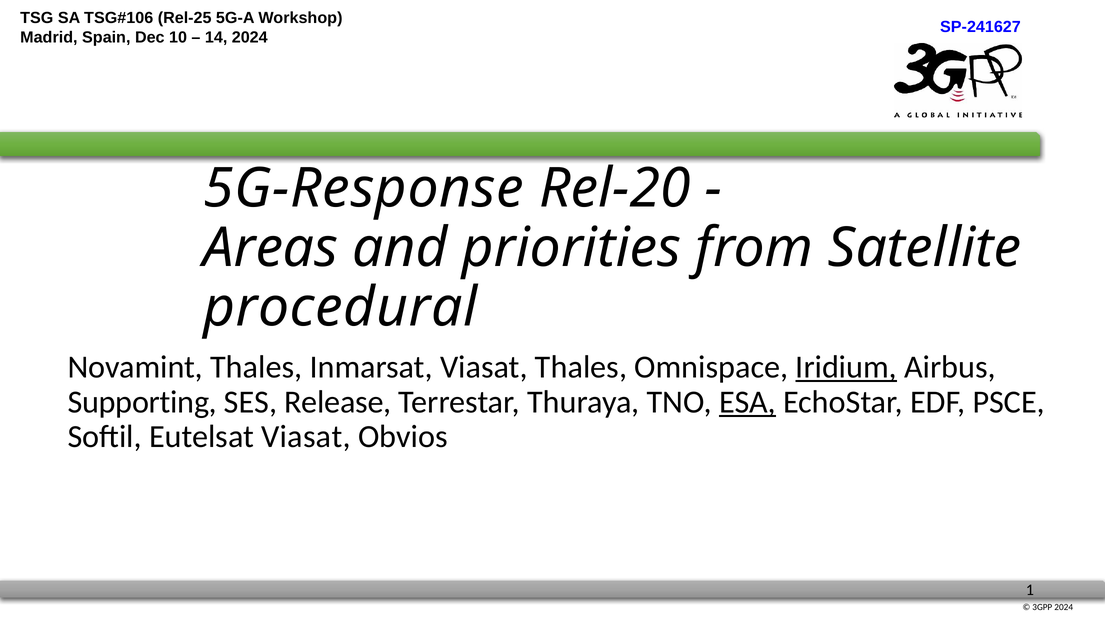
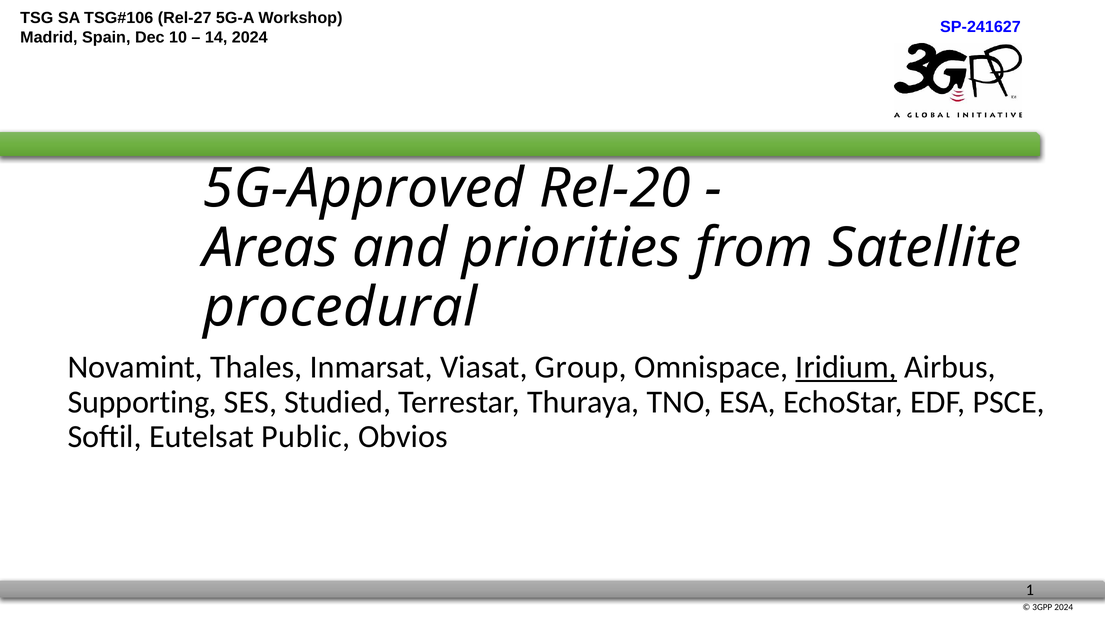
Rel-25: Rel-25 -> Rel-27
5G-Response: 5G-Response -> 5G-Approved
Viasat Thales: Thales -> Group
Release: Release -> Studied
ESA underline: present -> none
Eutelsat Viasat: Viasat -> Public
